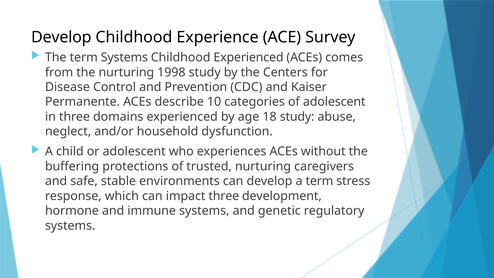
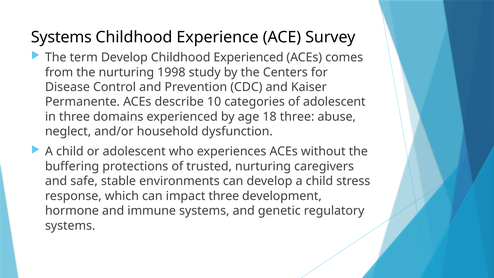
Develop at (61, 37): Develop -> Systems
term Systems: Systems -> Develop
18 study: study -> three
develop a term: term -> child
